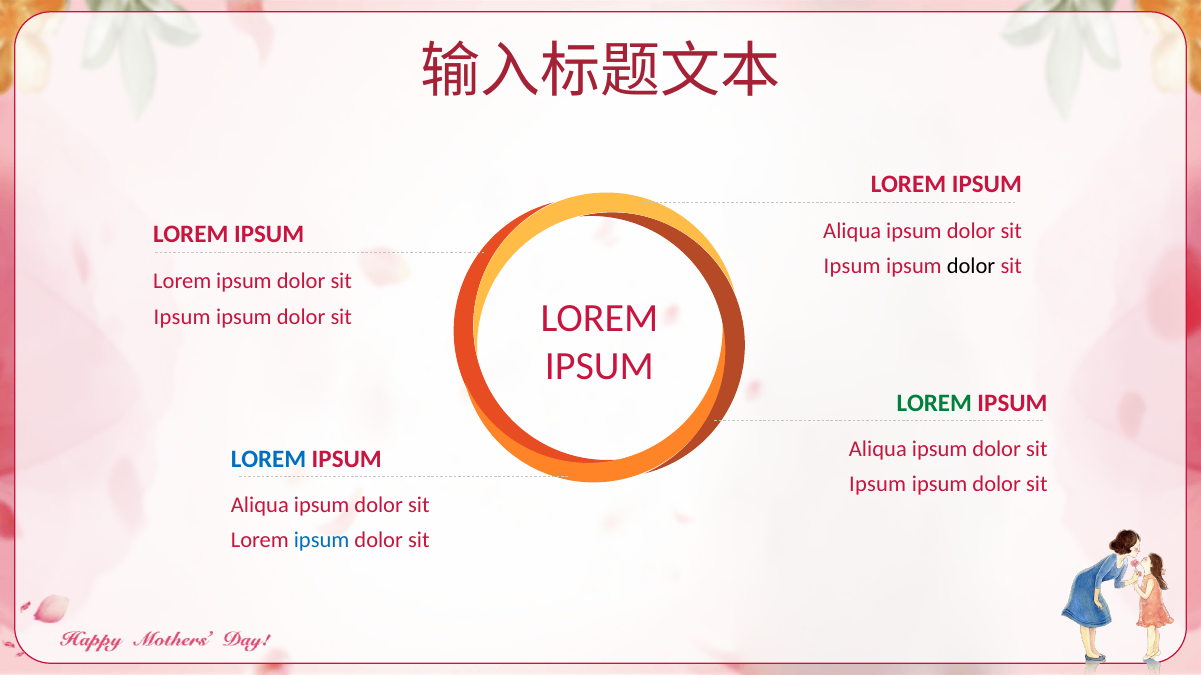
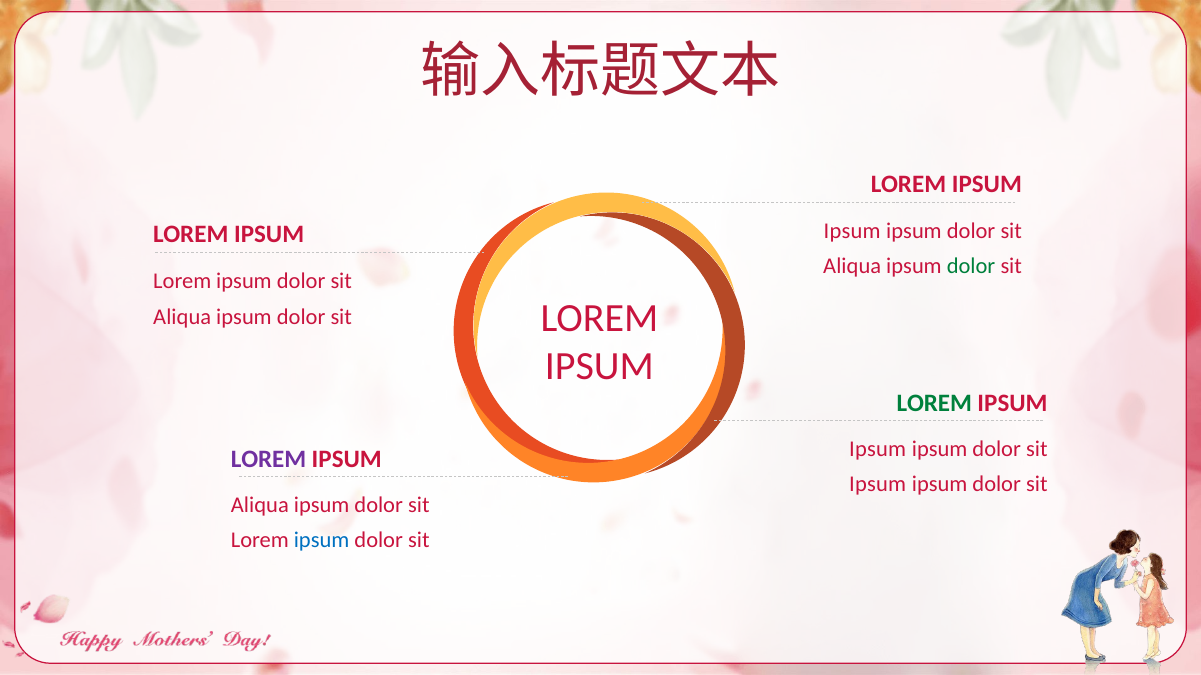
Aliqua at (852, 231): Aliqua -> Ipsum
Ipsum at (852, 267): Ipsum -> Aliqua
dolor at (971, 267) colour: black -> green
Ipsum at (182, 317): Ipsum -> Aliqua
Aliqua at (878, 449): Aliqua -> Ipsum
LOREM at (269, 459) colour: blue -> purple
